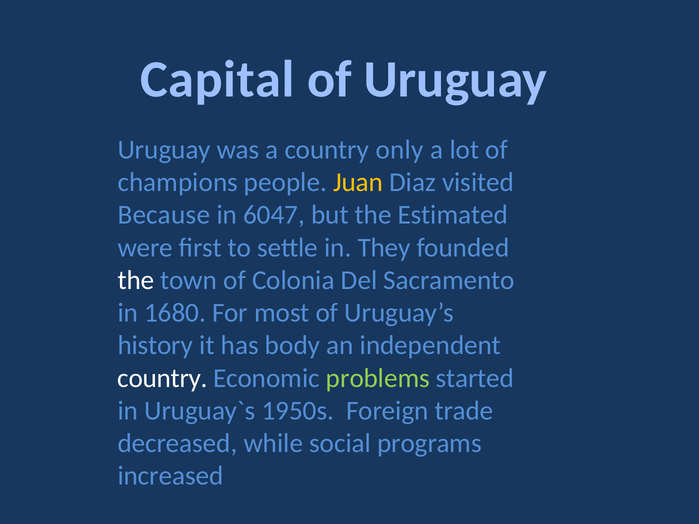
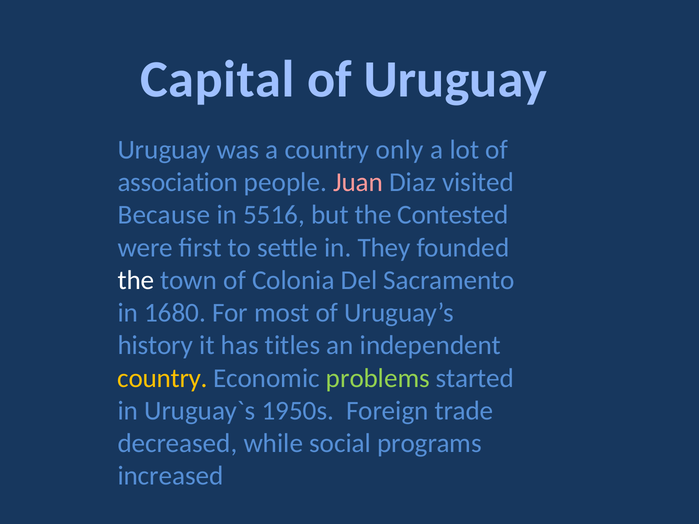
champions: champions -> association
Juan colour: yellow -> pink
6047: 6047 -> 5516
Estimated: Estimated -> Contested
body: body -> titles
country at (163, 378) colour: white -> yellow
